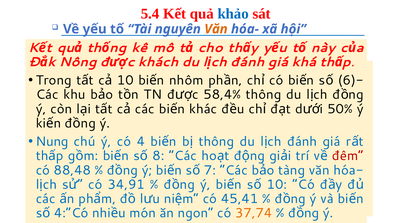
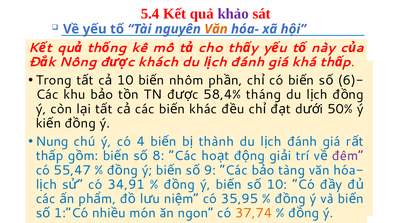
khảo colour: blue -> purple
58,4% thông: thông -> tháng
thông at (216, 141): thông -> thành
đêm colour: red -> purple
88,48: 88,48 -> 55,47
7: 7 -> 9
45,41: 45,41 -> 35,95
4:”Có: 4:”Có -> 1:”Có
